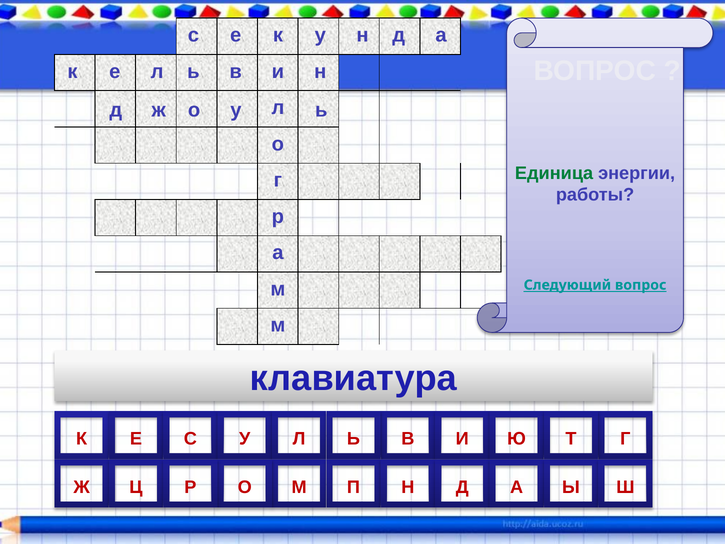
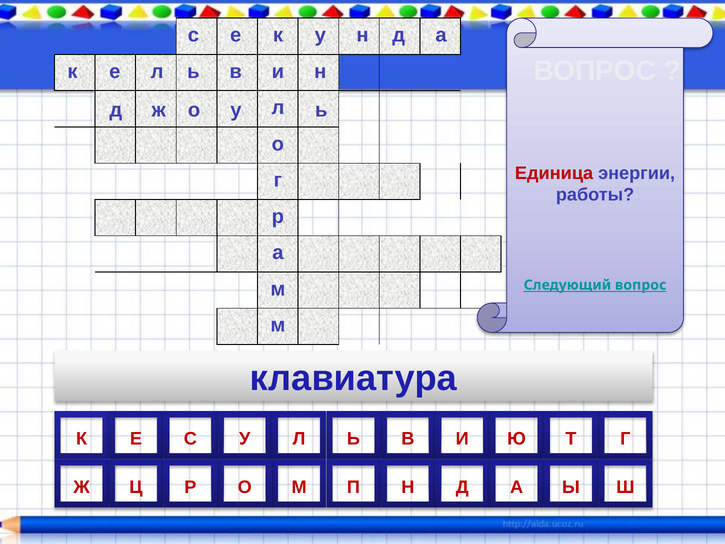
Единица colour: green -> red
